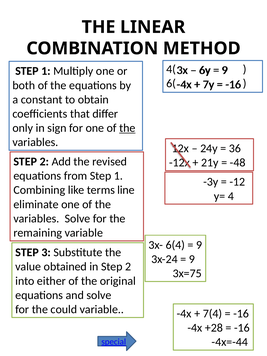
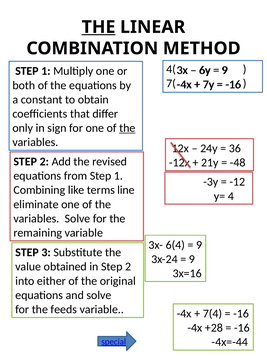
THE at (99, 27) underline: none -> present
6(: 6( -> 7(
3x=75: 3x=75 -> 3x=16
could: could -> feeds
